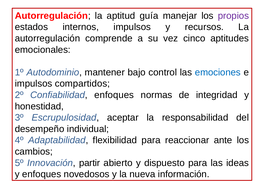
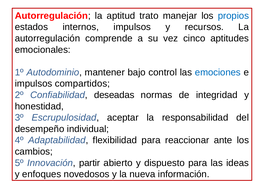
guía: guía -> trato
propios colour: purple -> blue
Confiabilidad enfoques: enfoques -> deseadas
